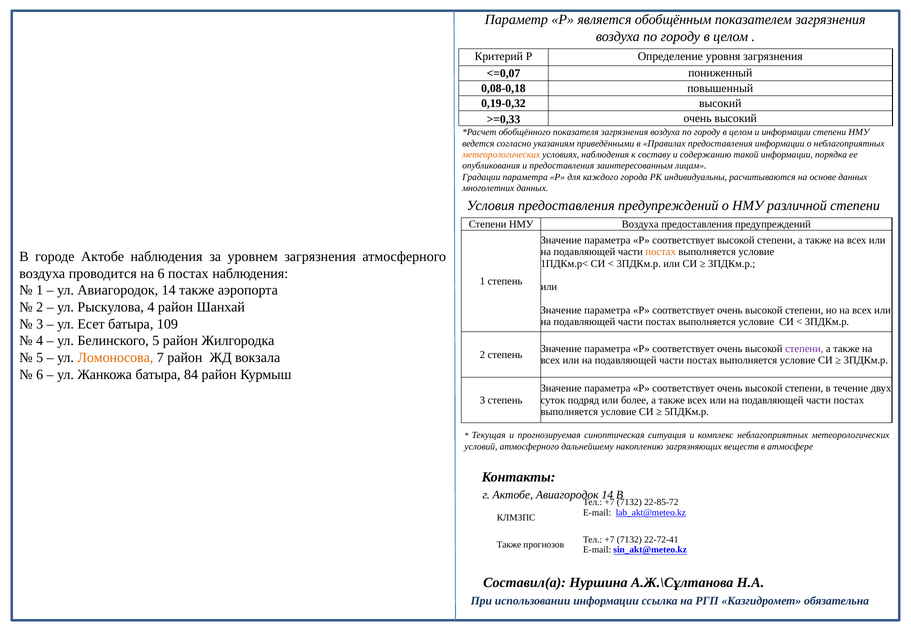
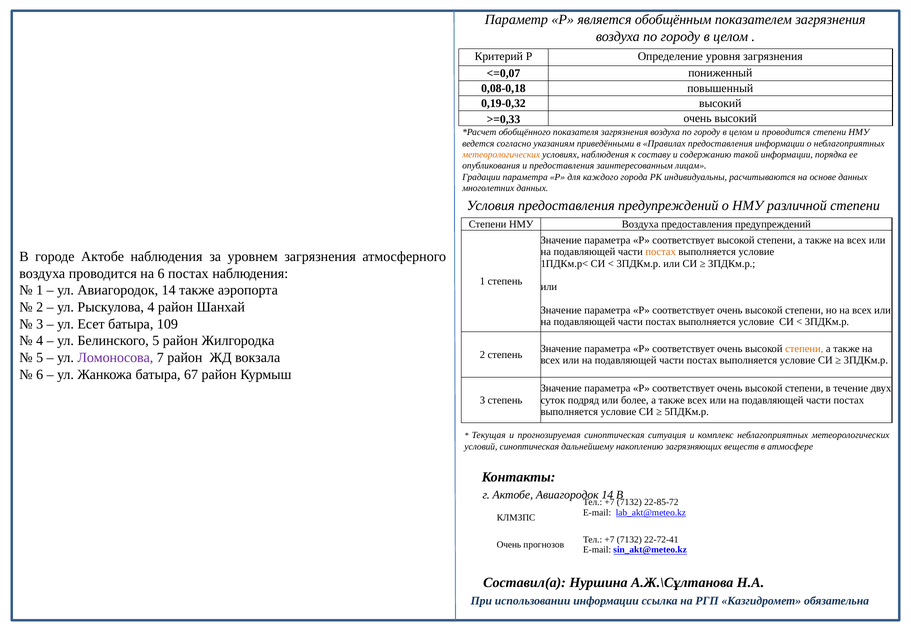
и информации: информации -> проводится
степени at (804, 349) colour: purple -> orange
Ломоносова colour: orange -> purple
84: 84 -> 67
условий атмосферного: атмосферного -> синоптическая
Также at (509, 544): Также -> Очень
